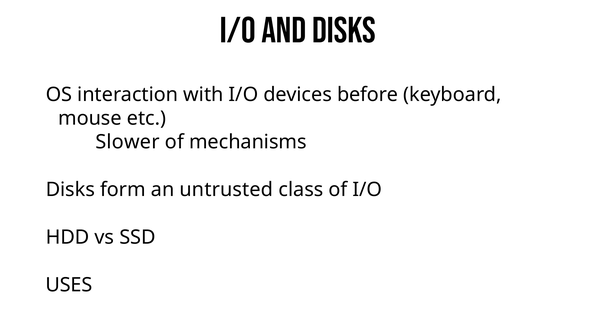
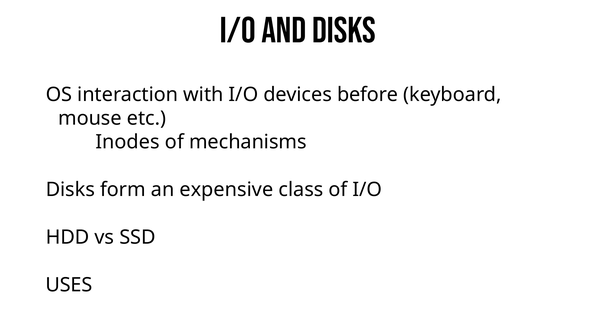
Slower: Slower -> Inodes
untrusted: untrusted -> expensive
